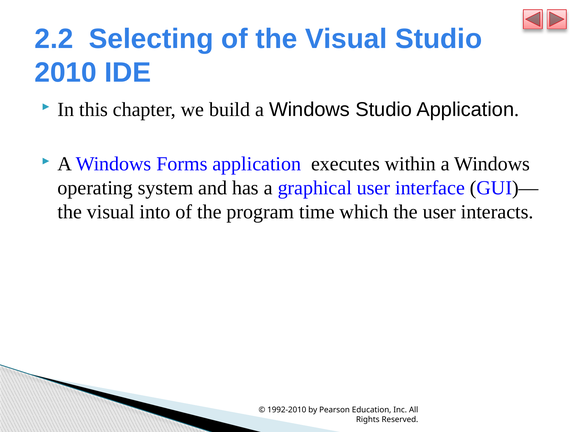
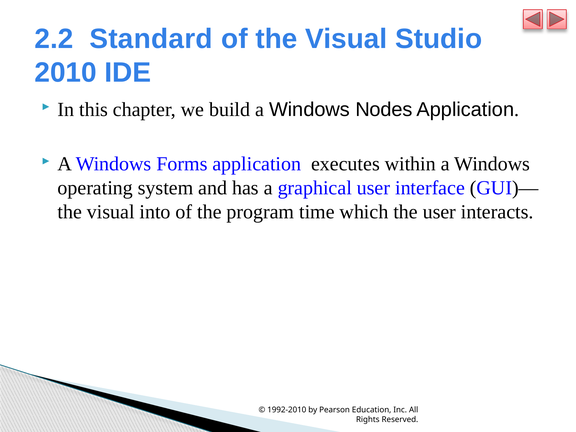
Selecting: Selecting -> Standard
Windows Studio: Studio -> Nodes
